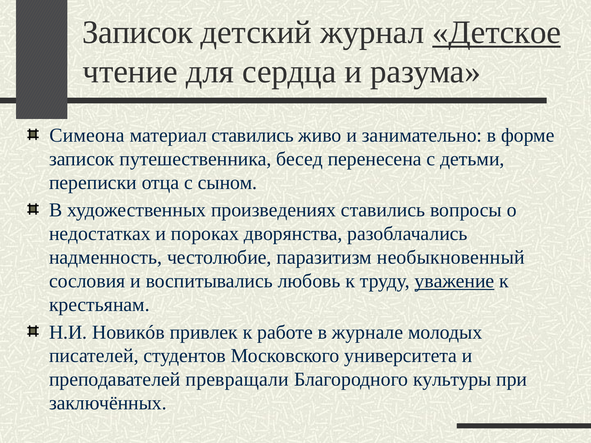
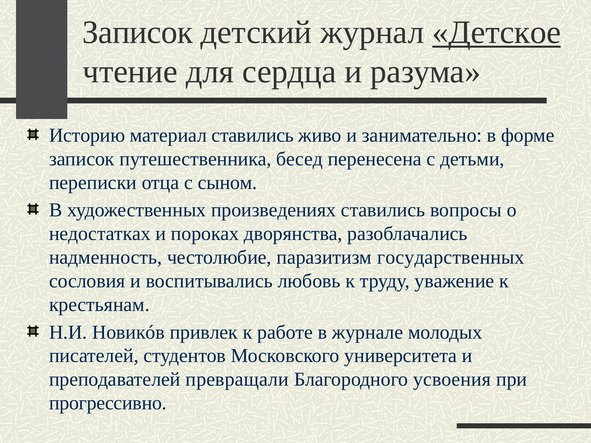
Симеона: Симеона -> Историю
необыкновенный: необыкновенный -> государственных
уважение underline: present -> none
культуры: культуры -> усвоения
заключённых: заключённых -> прогрессивно
